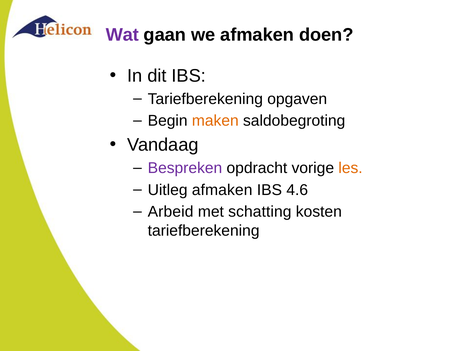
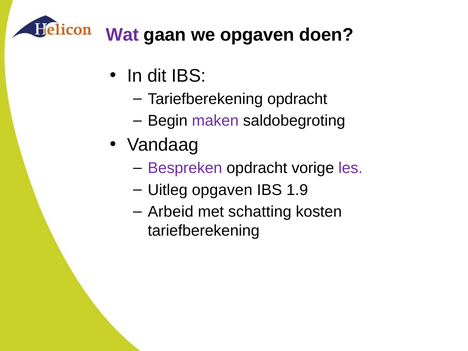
we afmaken: afmaken -> opgaven
Tariefberekening opgaven: opgaven -> opdracht
maken colour: orange -> purple
les colour: orange -> purple
Uitleg afmaken: afmaken -> opgaven
4.6: 4.6 -> 1.9
